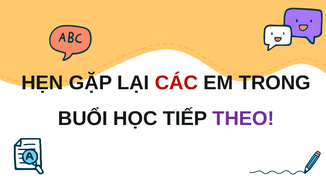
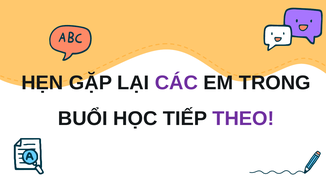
CÁC colour: red -> purple
